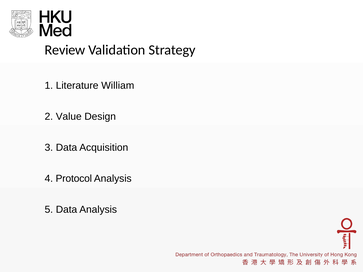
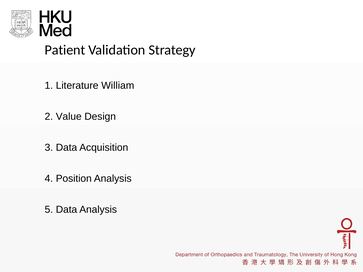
Review: Review -> Patient
Protocol: Protocol -> Position
